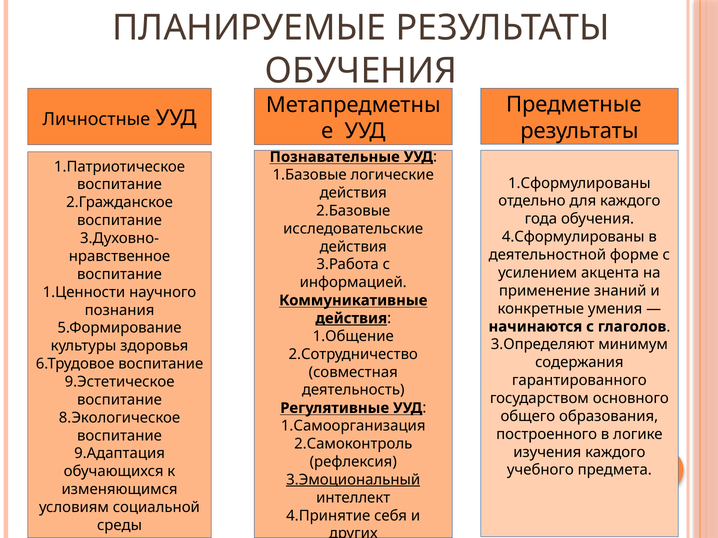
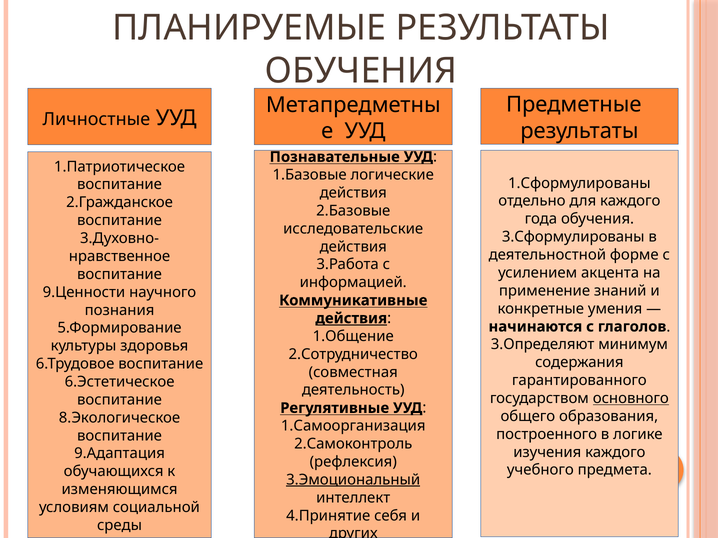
4.Сформулированы: 4.Сформулированы -> 3.Сформулированы
1.Ценности: 1.Ценности -> 9.Ценности
9.Эстетическое: 9.Эстетическое -> 6.Эстетическое
основного underline: none -> present
